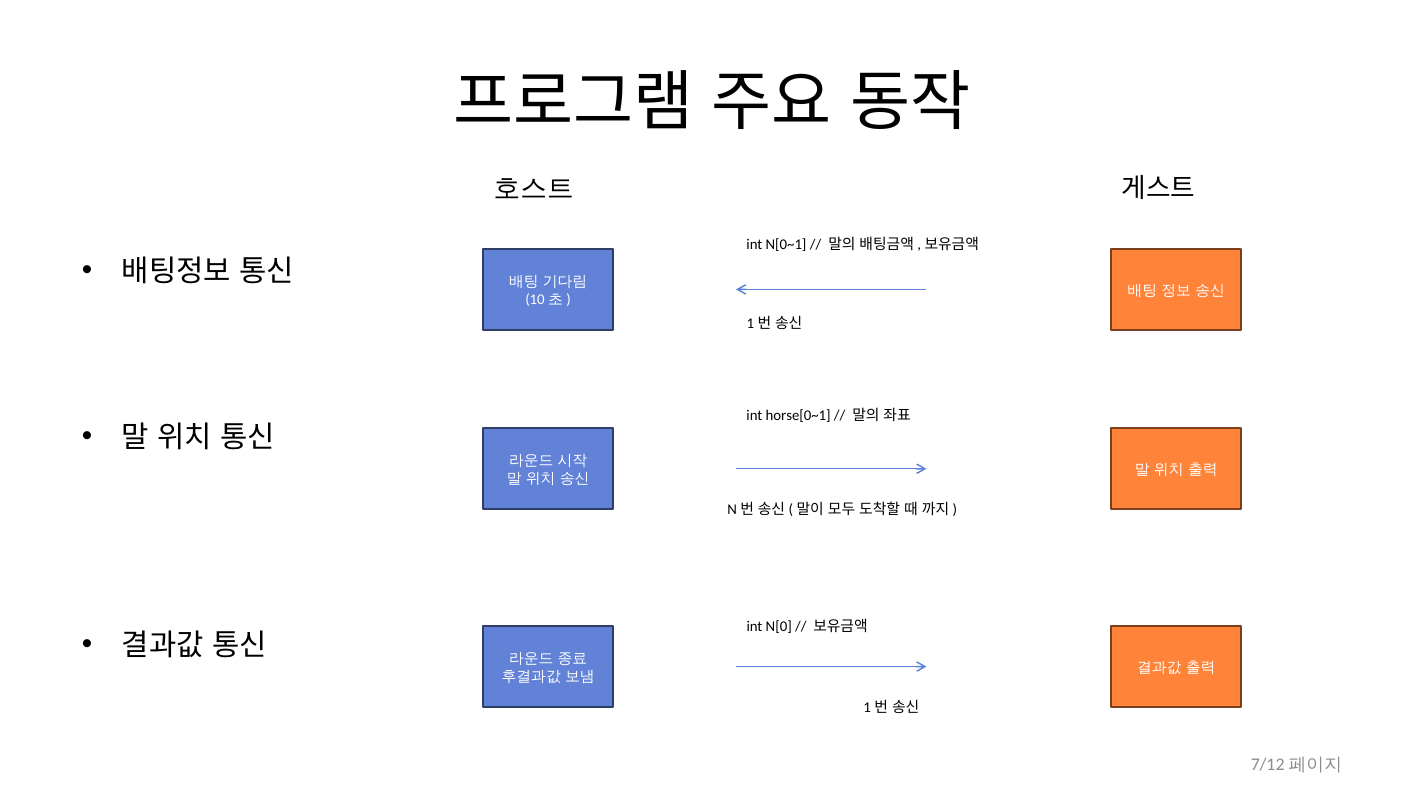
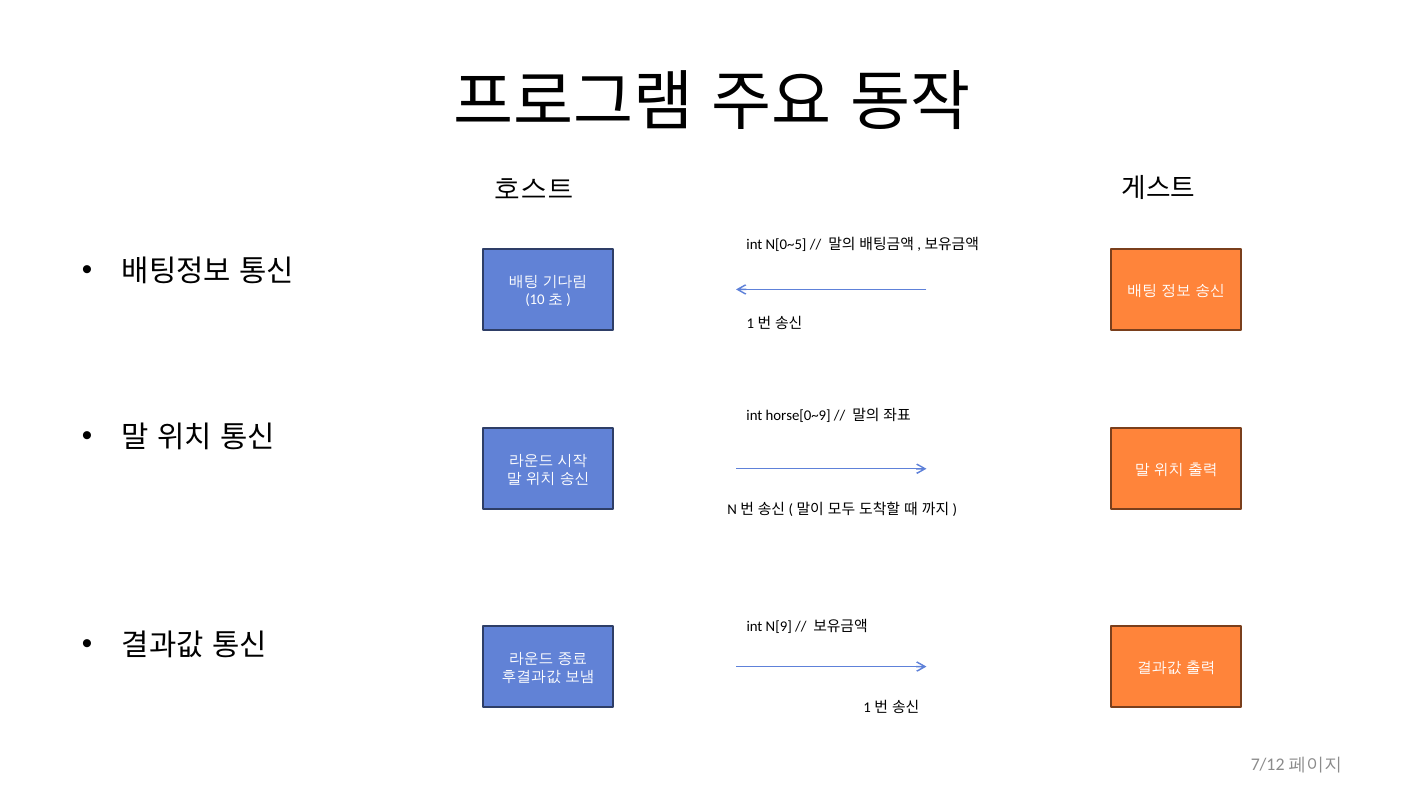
N[0~1: N[0~1 -> N[0~5
horse[0~1: horse[0~1 -> horse[0~9
N[0: N[0 -> N[9
